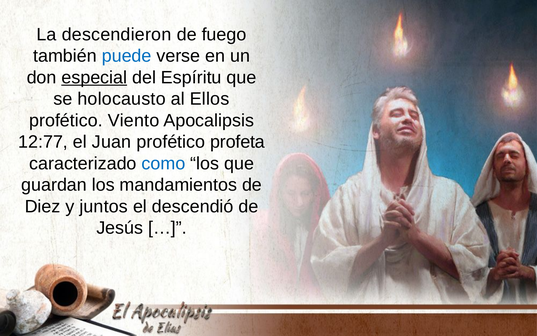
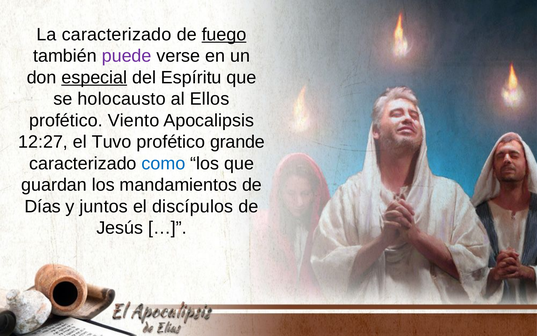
La descendieron: descendieron -> caracterizado
fuego underline: none -> present
puede colour: blue -> purple
12:77: 12:77 -> 12:27
Juan: Juan -> Tuvo
profeta: profeta -> grande
Diez: Diez -> Días
descendió: descendió -> discípulos
